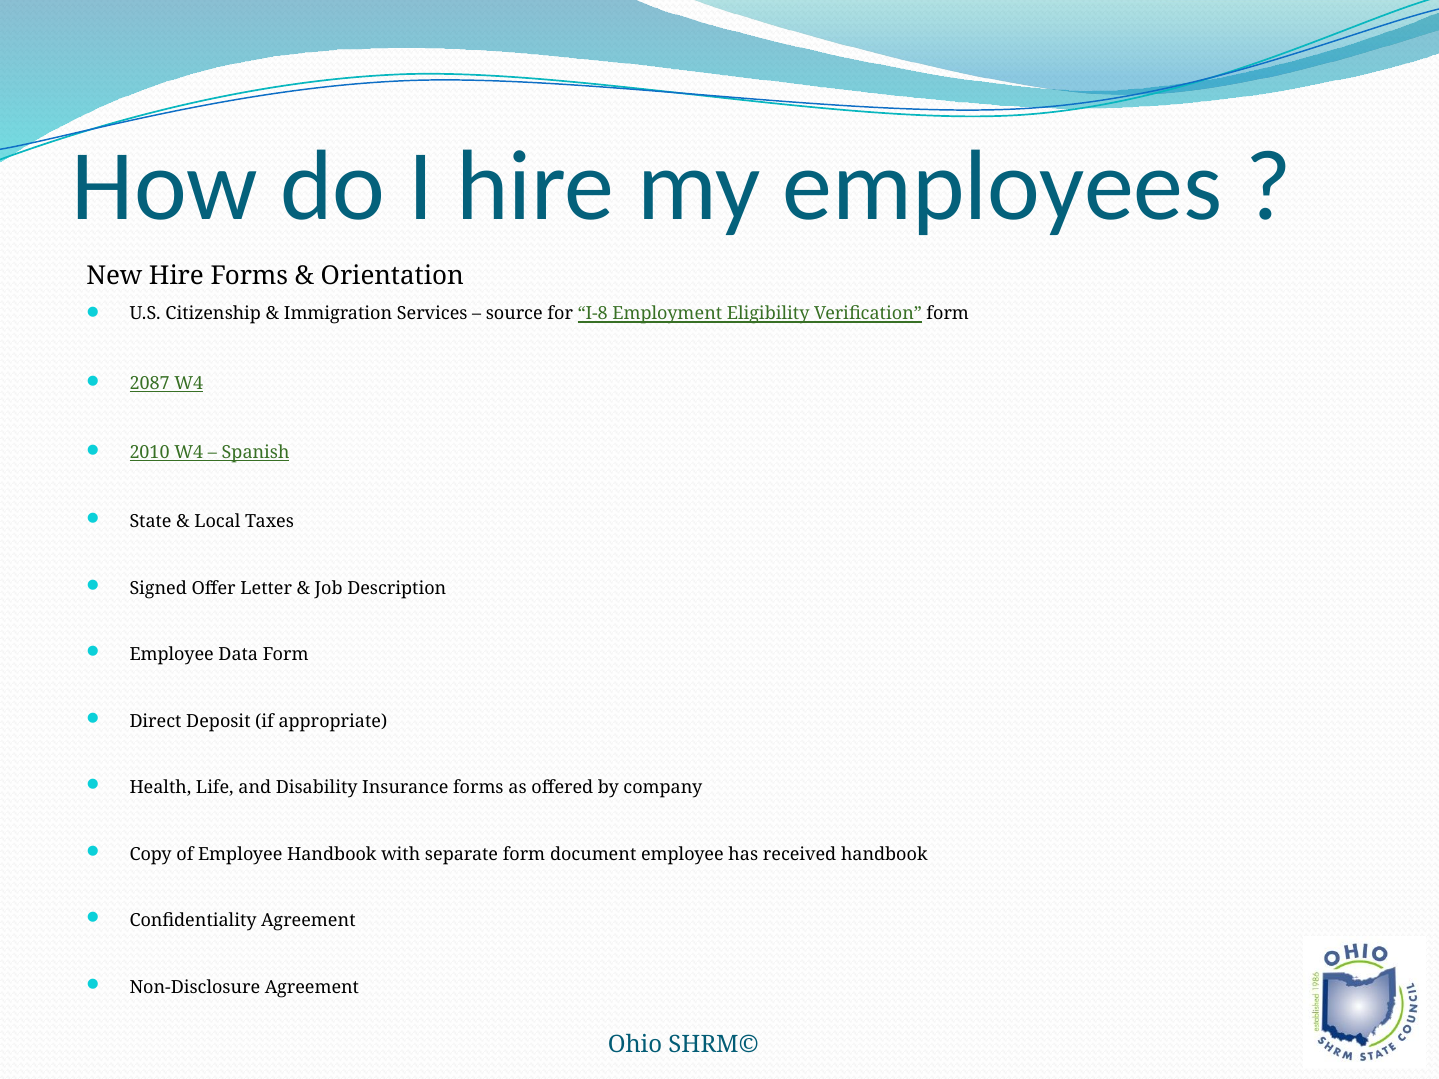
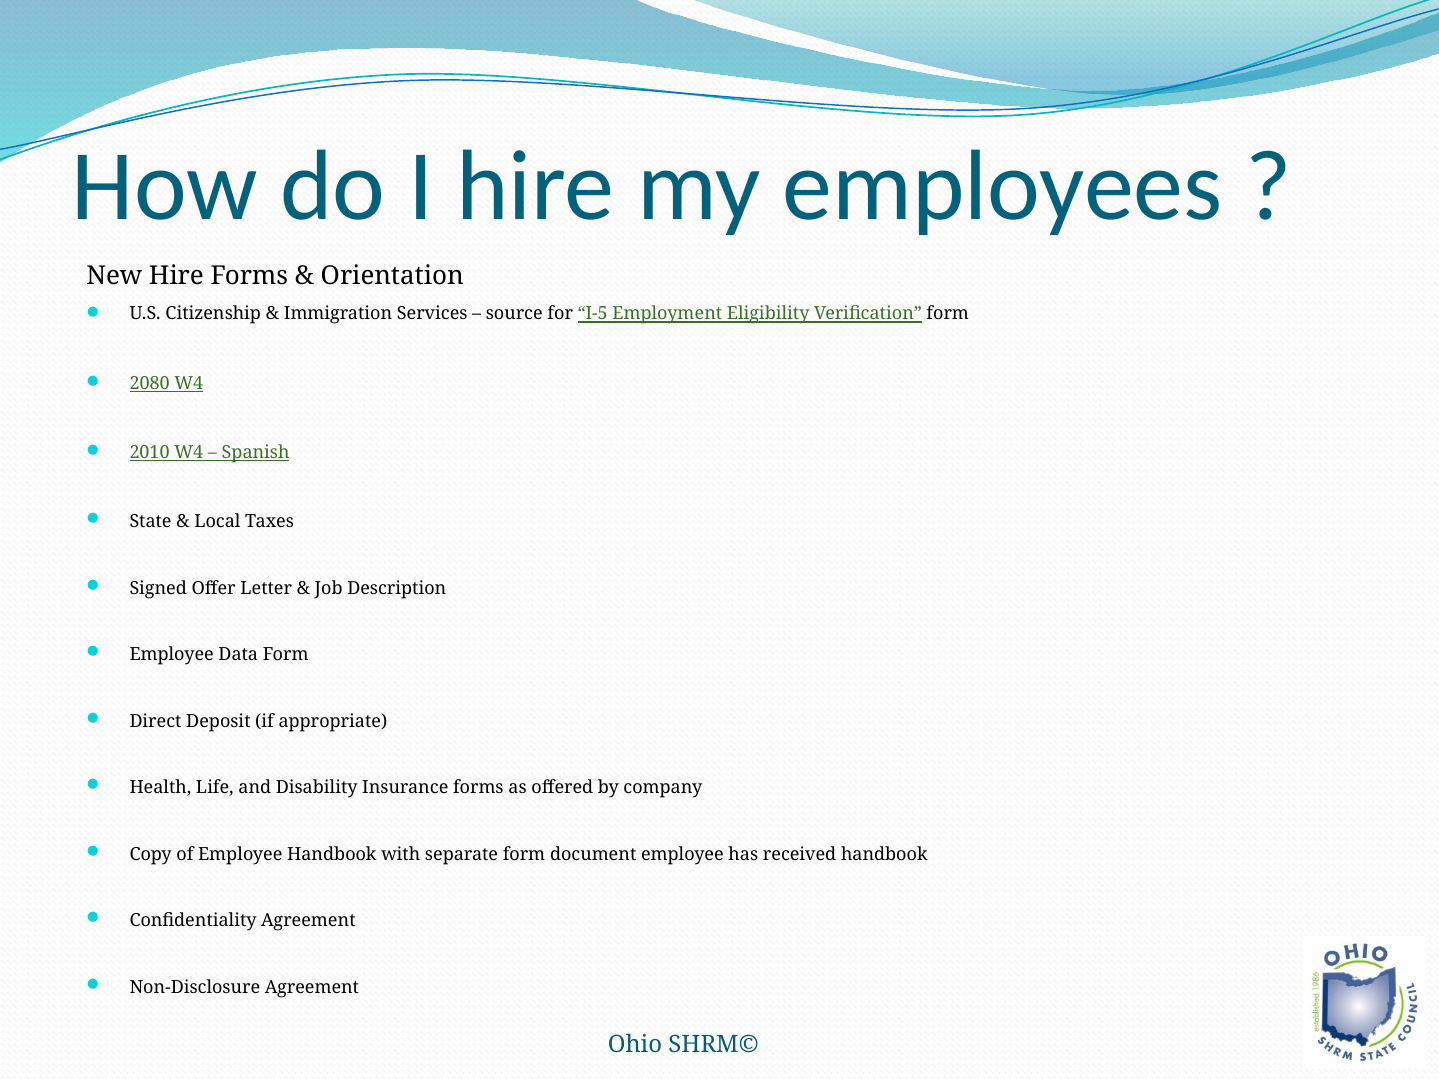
I-8: I-8 -> I-5
2087: 2087 -> 2080
